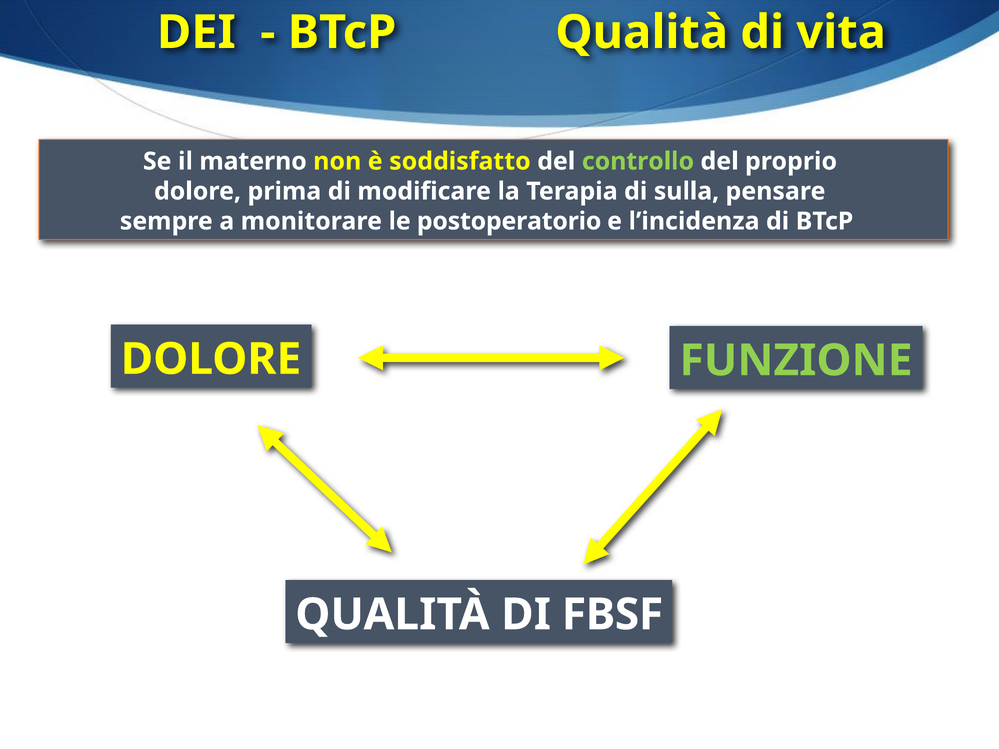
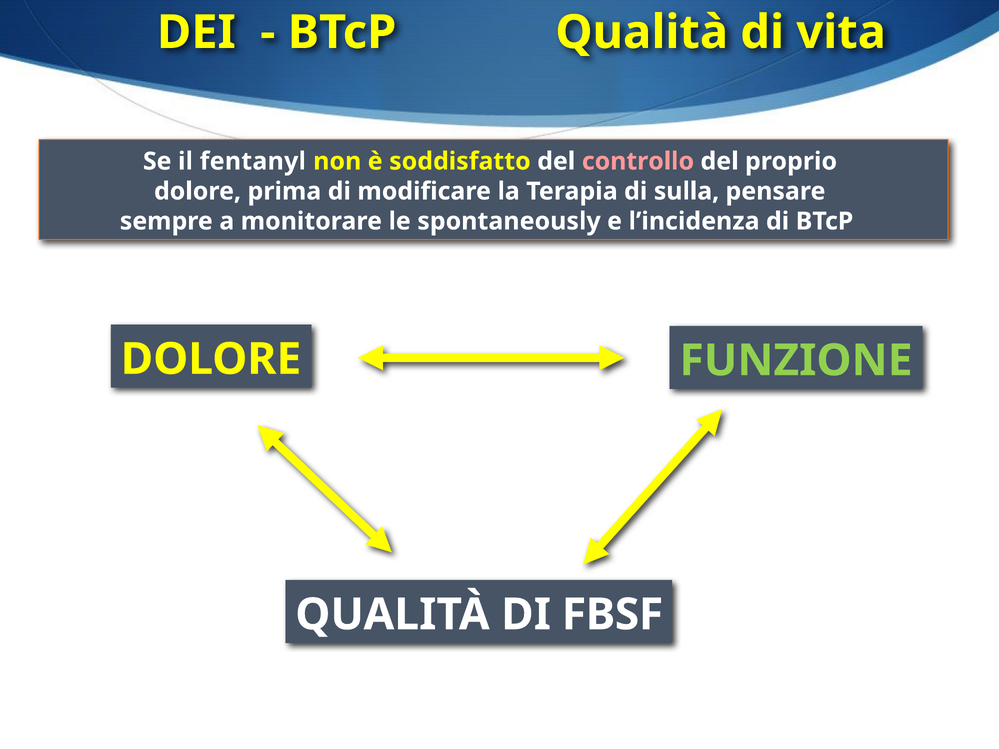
materno: materno -> fentanyl
controllo colour: light green -> pink
postoperatorio: postoperatorio -> spontaneously
